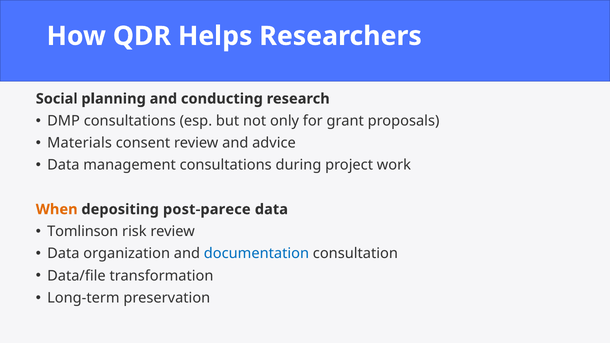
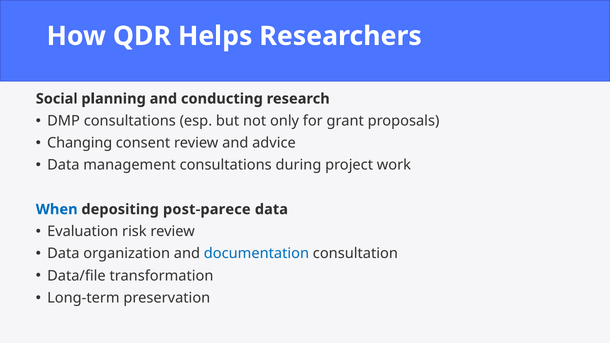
Materials: Materials -> Changing
When colour: orange -> blue
Tomlinson: Tomlinson -> Evaluation
